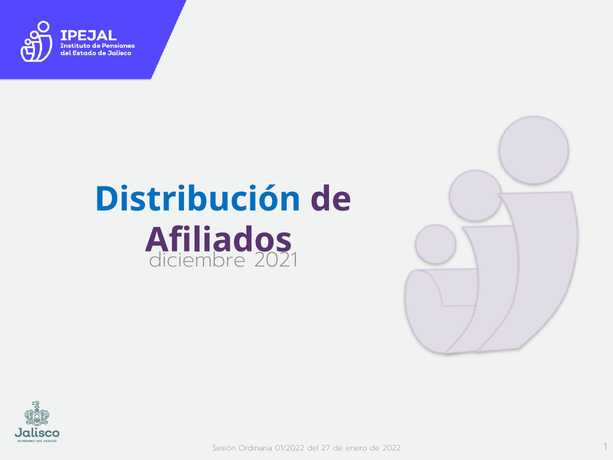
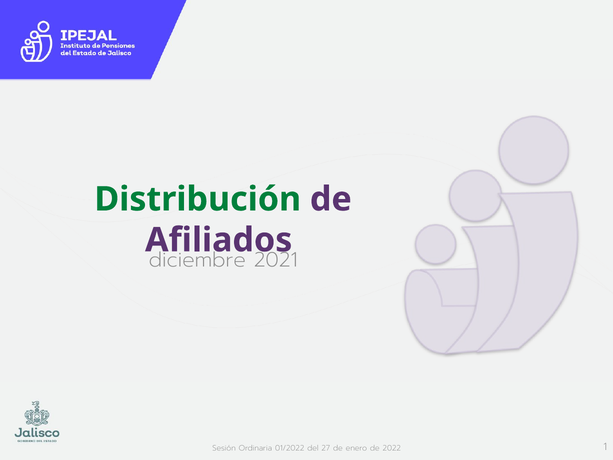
Distribución colour: blue -> green
